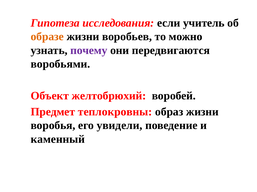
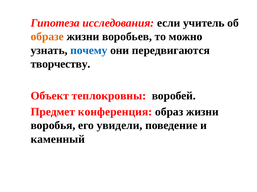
почему colour: purple -> blue
воробьями: воробьями -> творчеству
желтобрюхий: желтобрюхий -> теплокровны
теплокровны: теплокровны -> конференция
